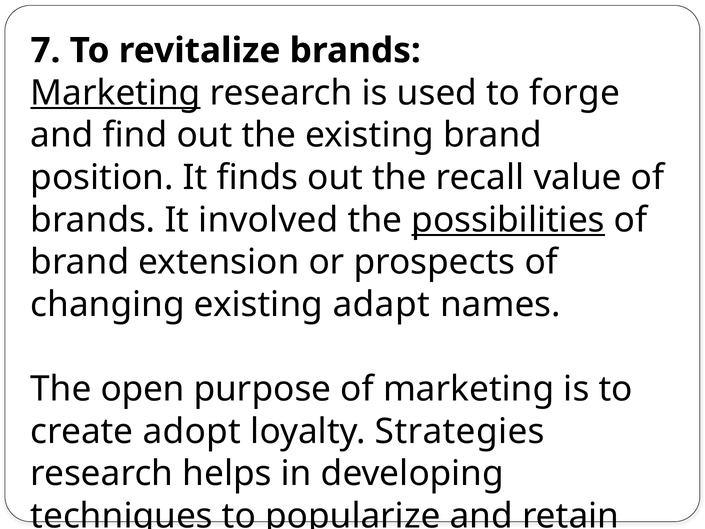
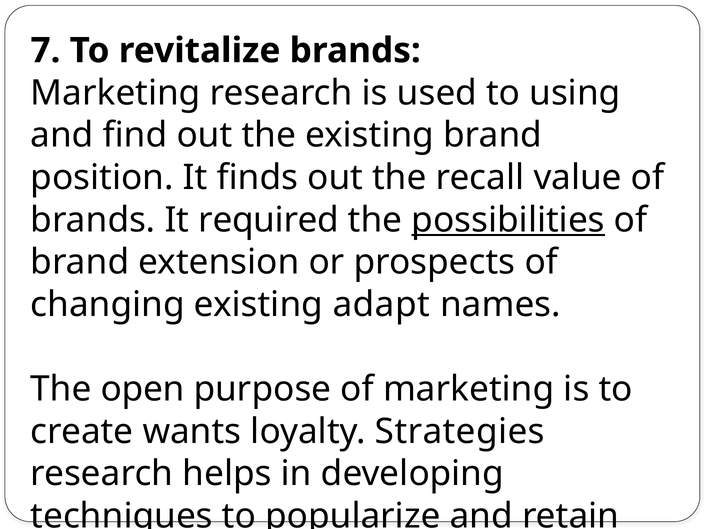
Marketing at (116, 93) underline: present -> none
forge: forge -> using
involved: involved -> required
adopt: adopt -> wants
